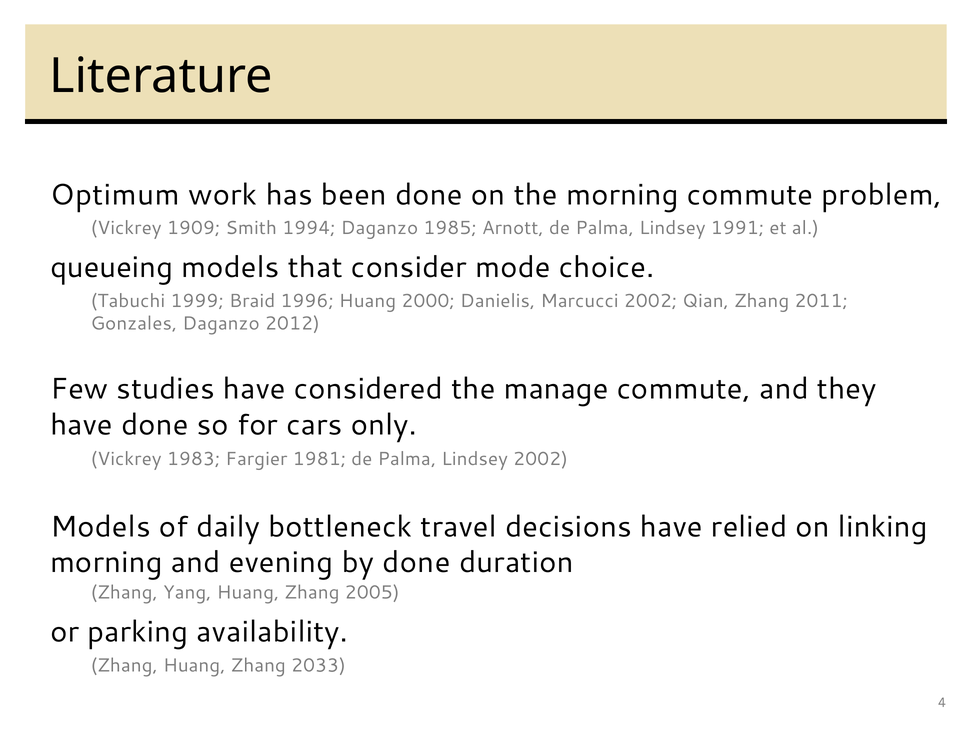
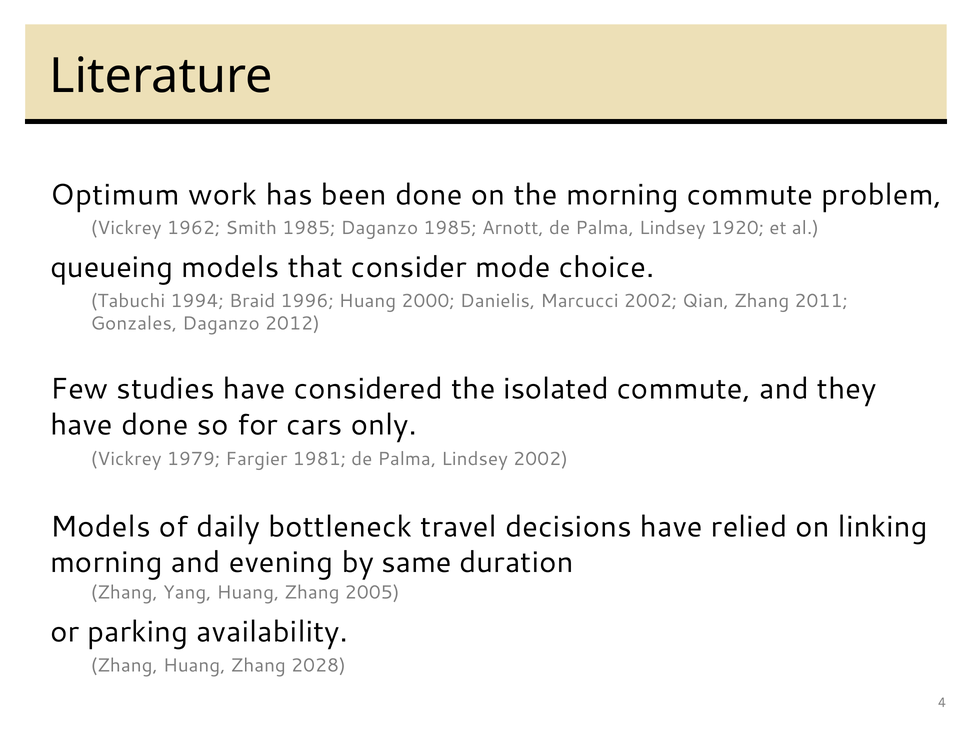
1909: 1909 -> 1962
Smith 1994: 1994 -> 1985
1991: 1991 -> 1920
1999: 1999 -> 1994
manage: manage -> isolated
1983: 1983 -> 1979
by done: done -> same
2033: 2033 -> 2028
